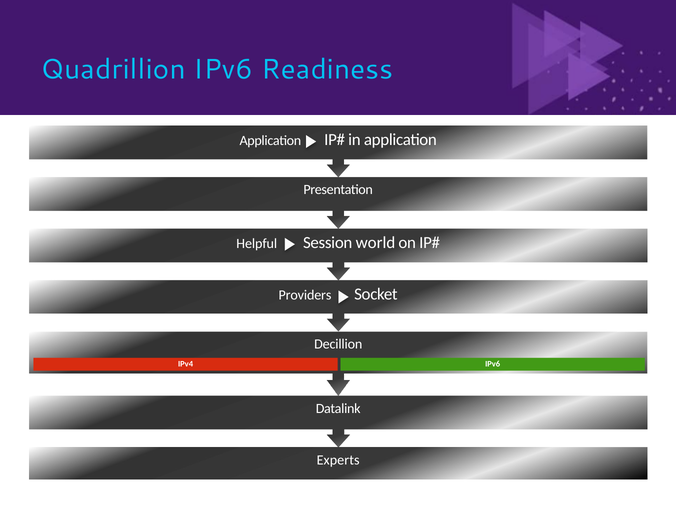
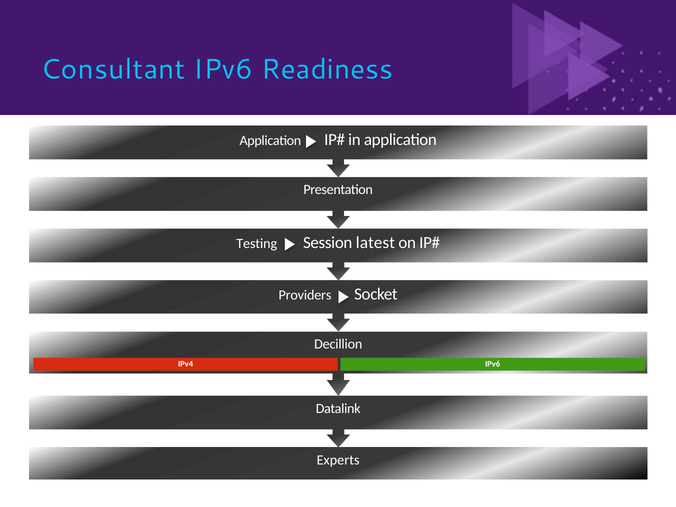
Quadrillion: Quadrillion -> Consultant
Helpful: Helpful -> Testing
world: world -> latest
